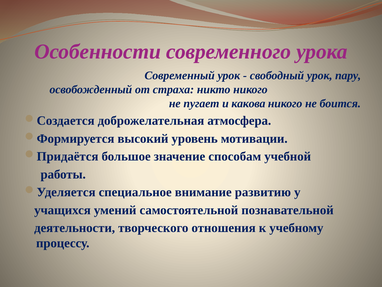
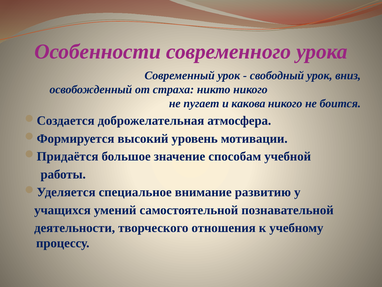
пару: пару -> вниз
